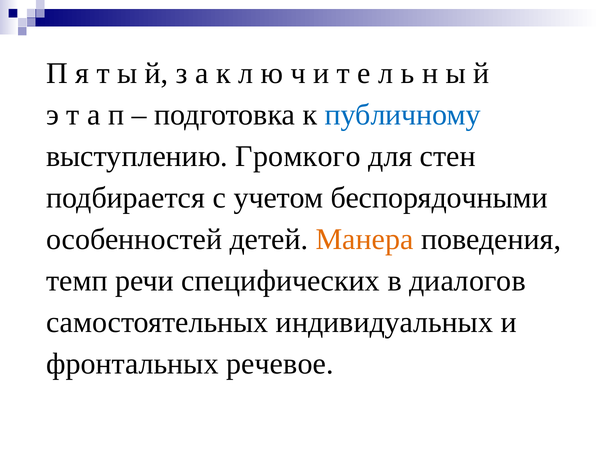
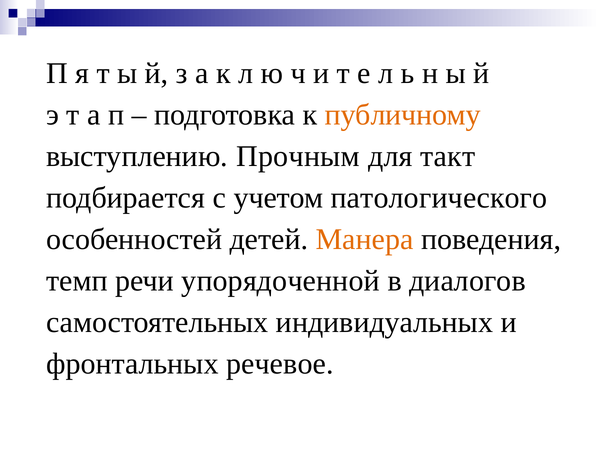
публичному colour: blue -> orange
Громкого: Громкого -> Прочным
стен: стен -> такт
беспорядочными: беспорядочными -> патологического
специфических: специфических -> упорядоченной
